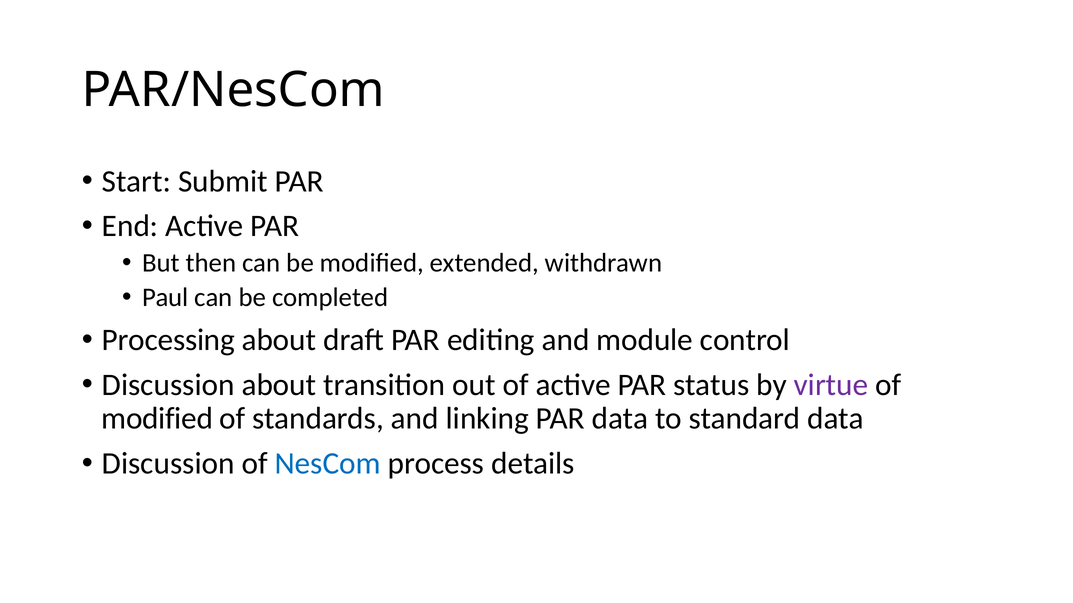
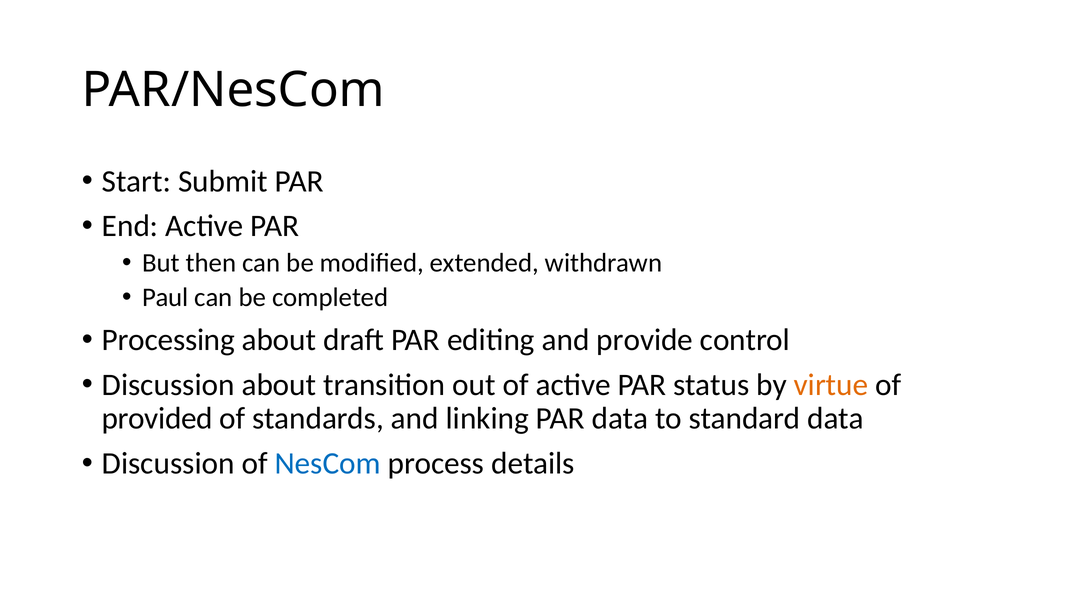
module: module -> provide
virtue colour: purple -> orange
modified at (157, 419): modified -> provided
